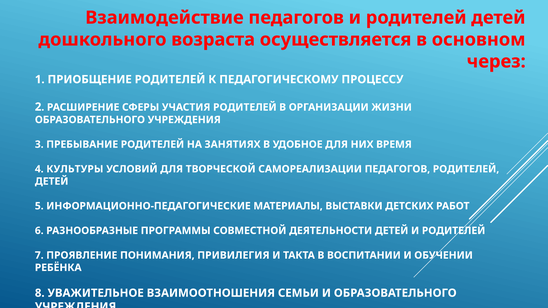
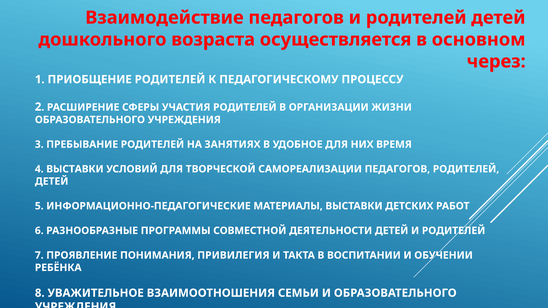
4 КУЛЬТУРЫ: КУЛЬТУРЫ -> ВЫСТАВКИ
